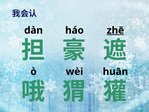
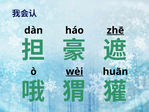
wèi underline: none -> present
